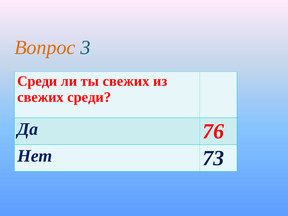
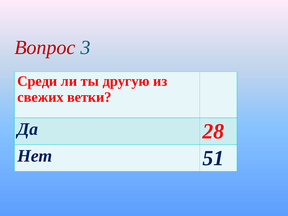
Вопрос colour: orange -> red
ты свежих: свежих -> другую
свежих среди: среди -> ветки
76: 76 -> 28
73: 73 -> 51
